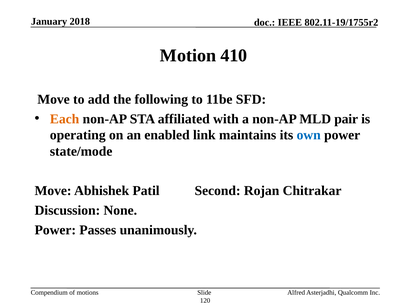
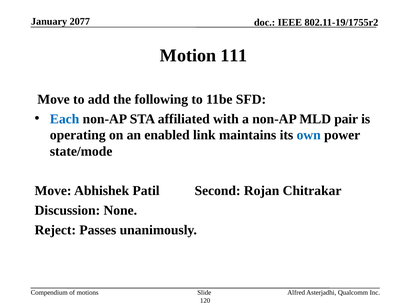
2018: 2018 -> 2077
410: 410 -> 111
Each colour: orange -> blue
Power at (55, 230): Power -> Reject
